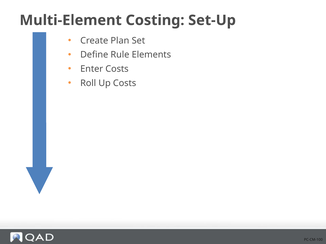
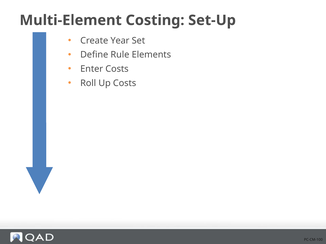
Plan: Plan -> Year
